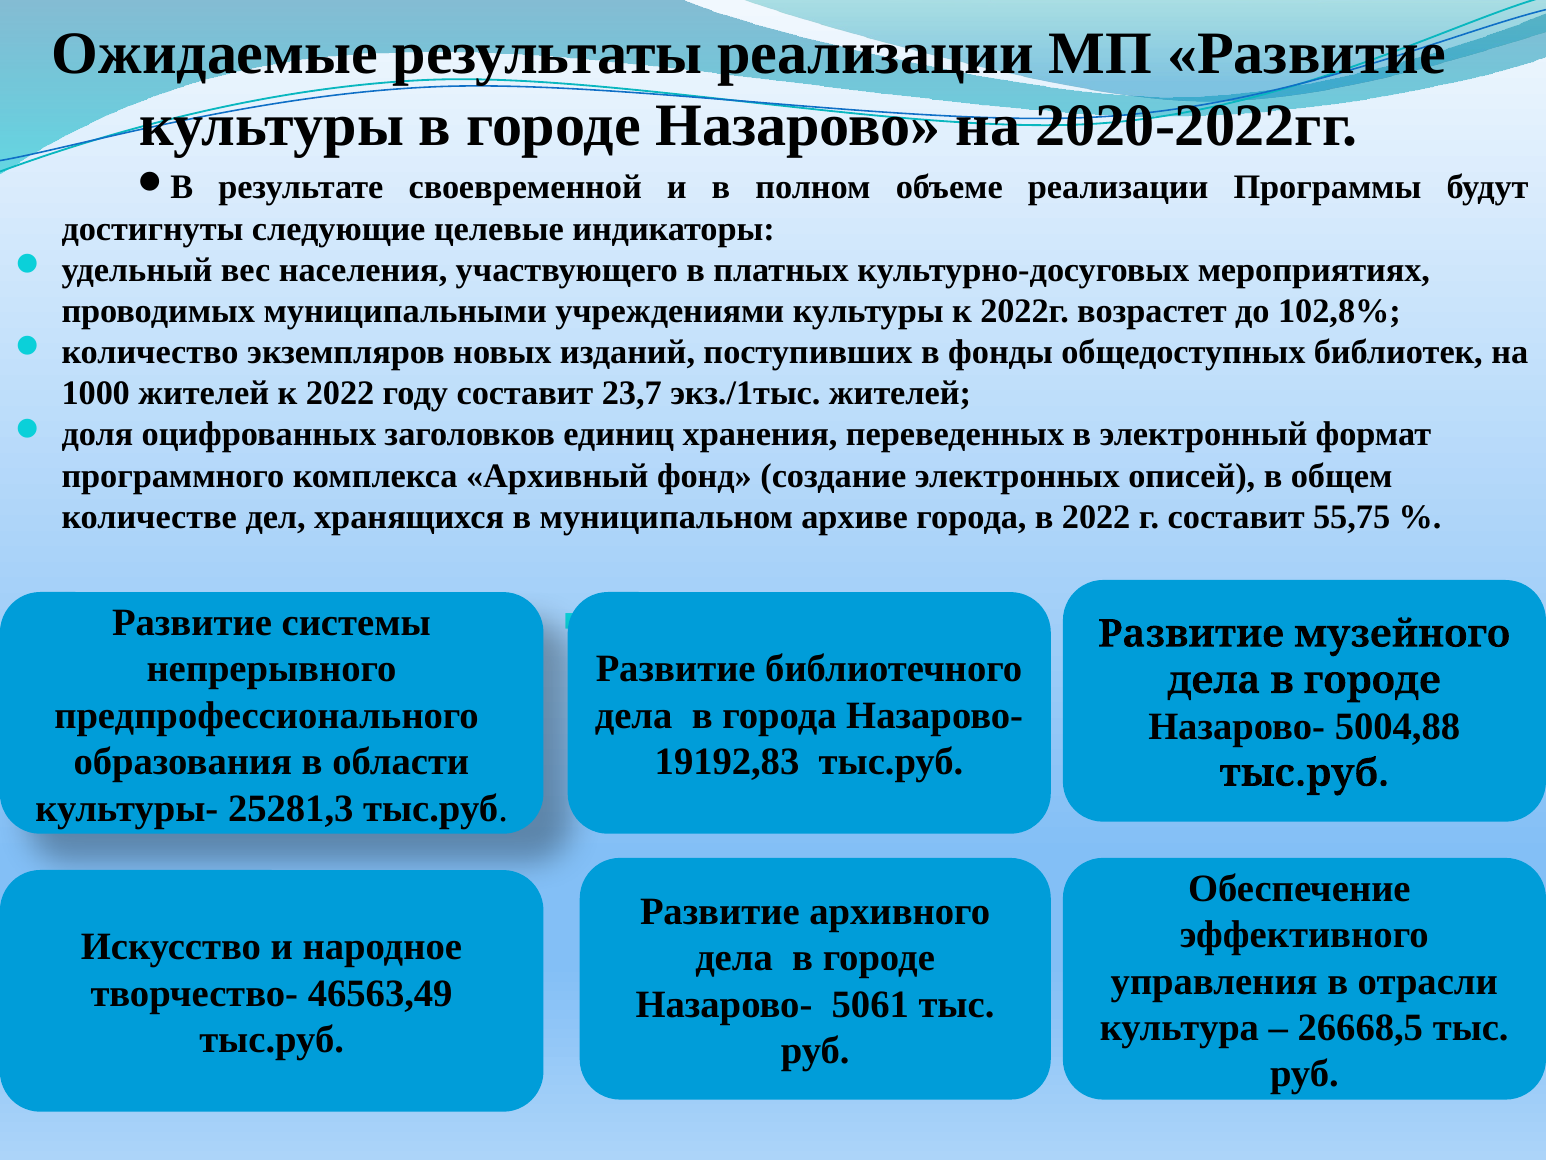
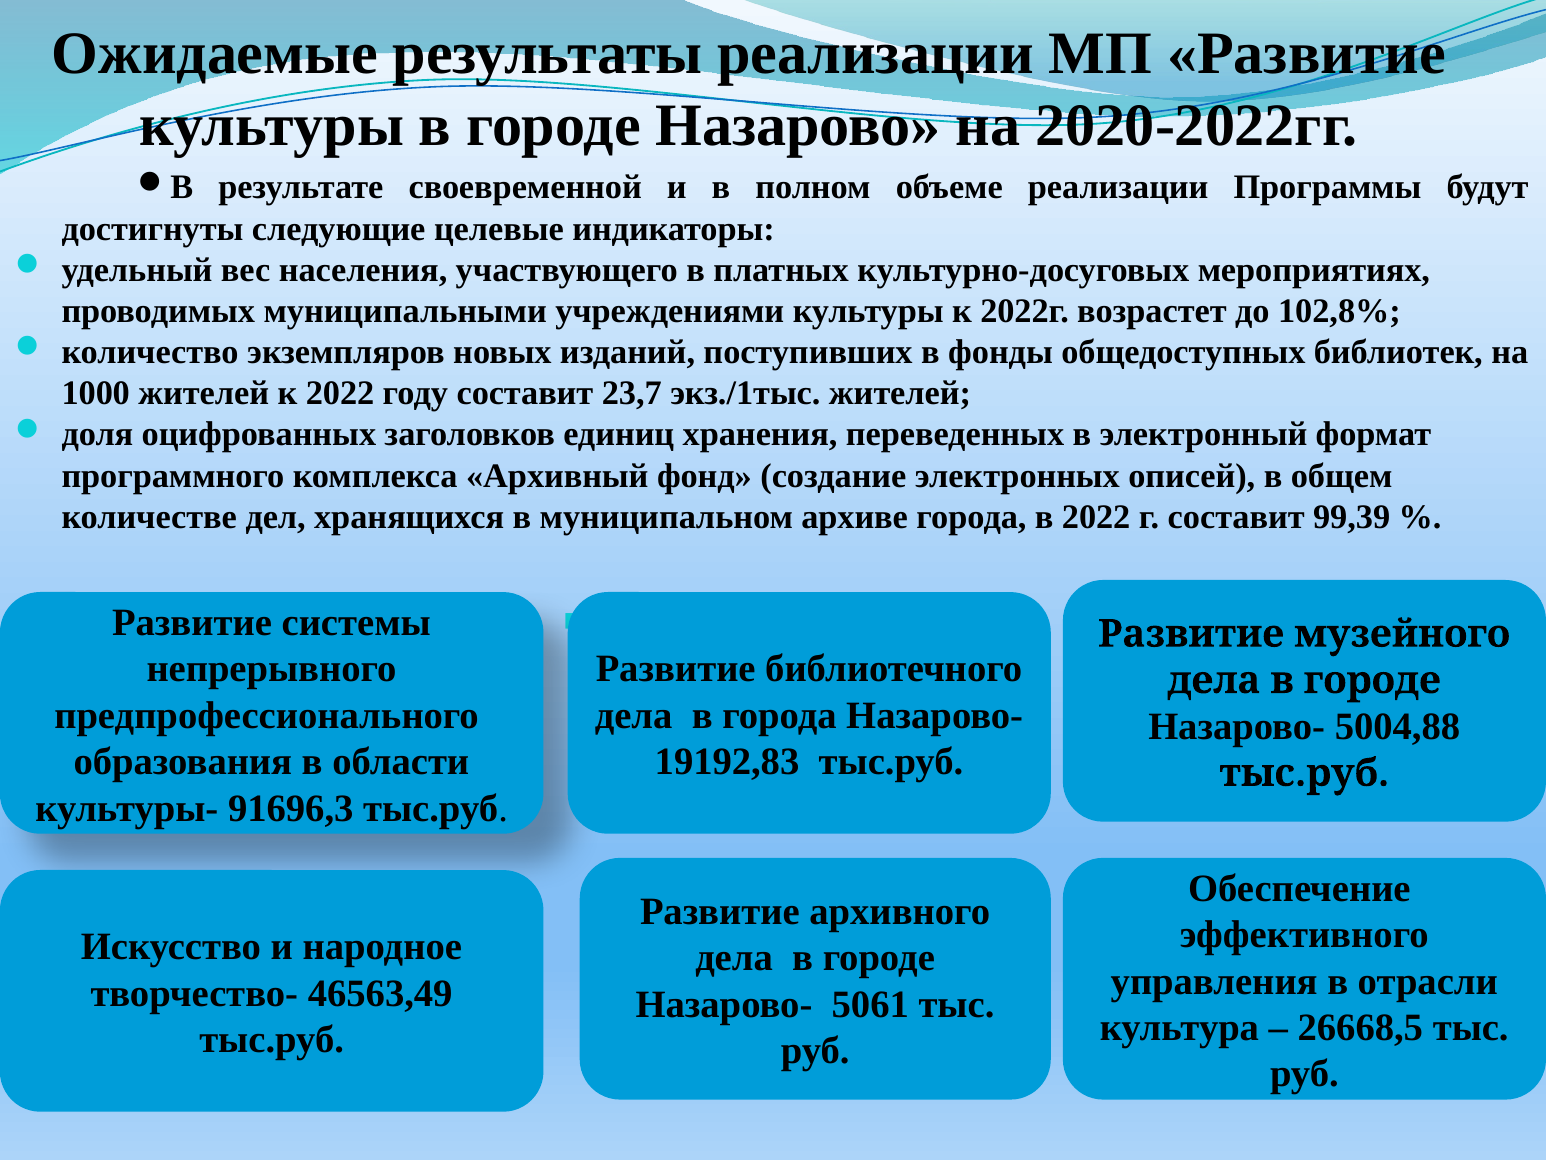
55,75: 55,75 -> 99,39
25281,3: 25281,3 -> 91696,3
